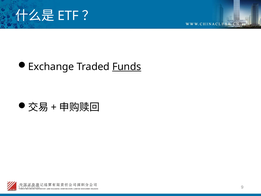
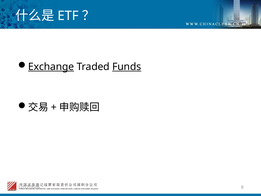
Exchange underline: none -> present
